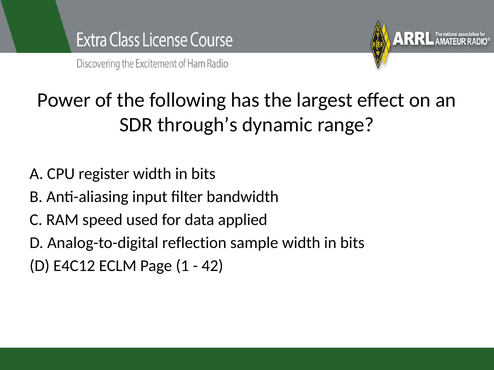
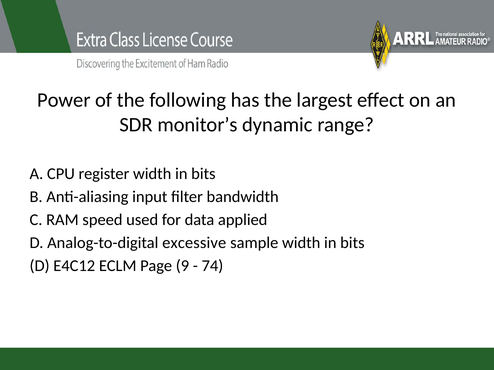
through’s: through’s -> monitor’s
reflection: reflection -> excessive
1: 1 -> 9
42: 42 -> 74
